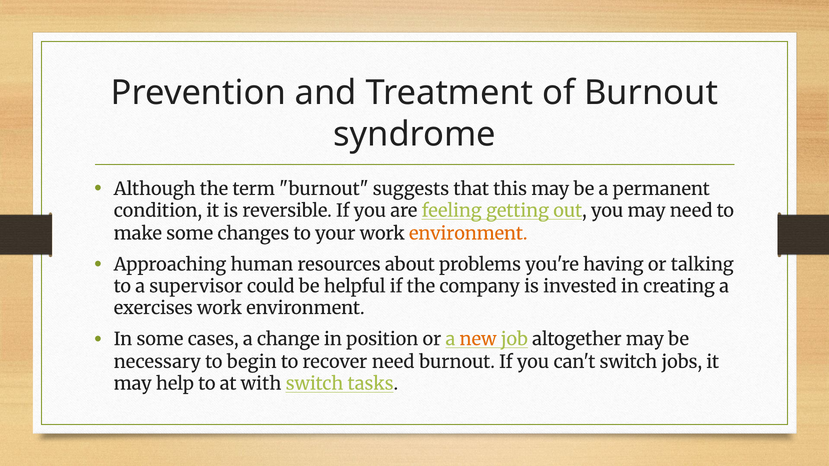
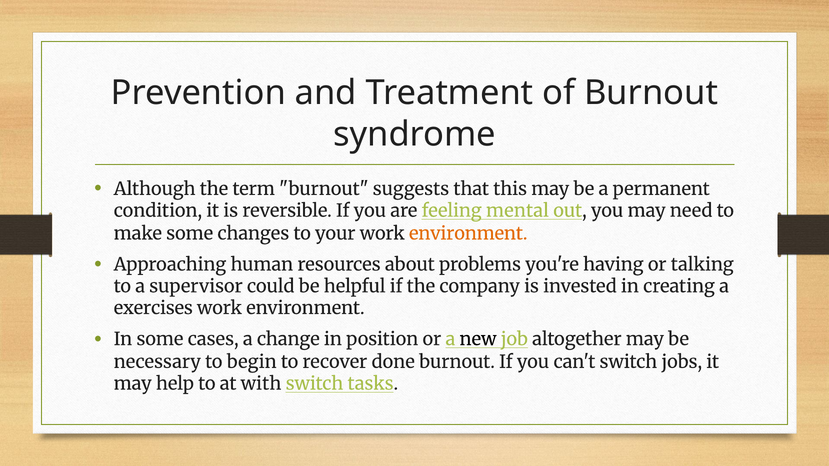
getting: getting -> mental
new colour: orange -> black
recover need: need -> done
